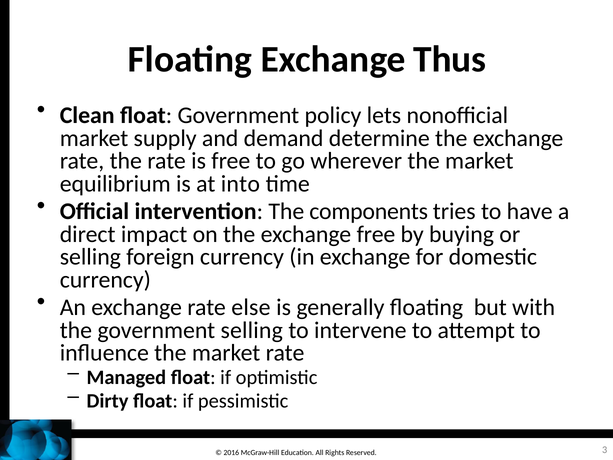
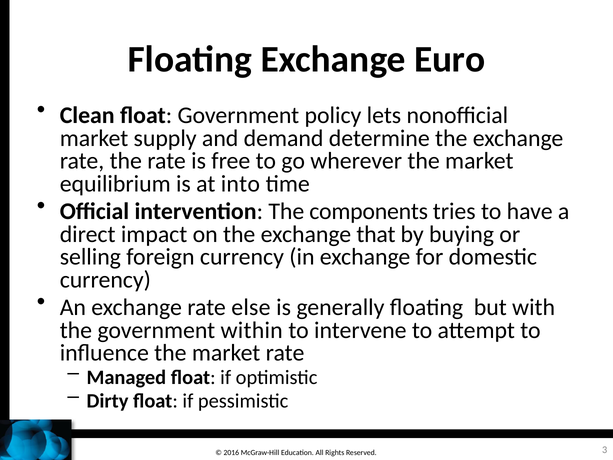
Thus: Thus -> Euro
exchange free: free -> that
government selling: selling -> within
